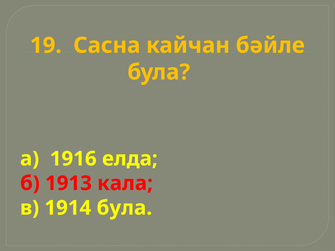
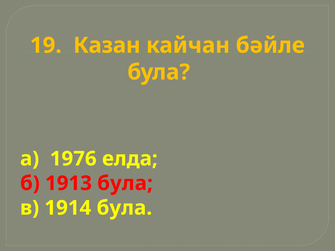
Сасна: Сасна -> Казан
1916: 1916 -> 1976
1913 кала: кала -> була
